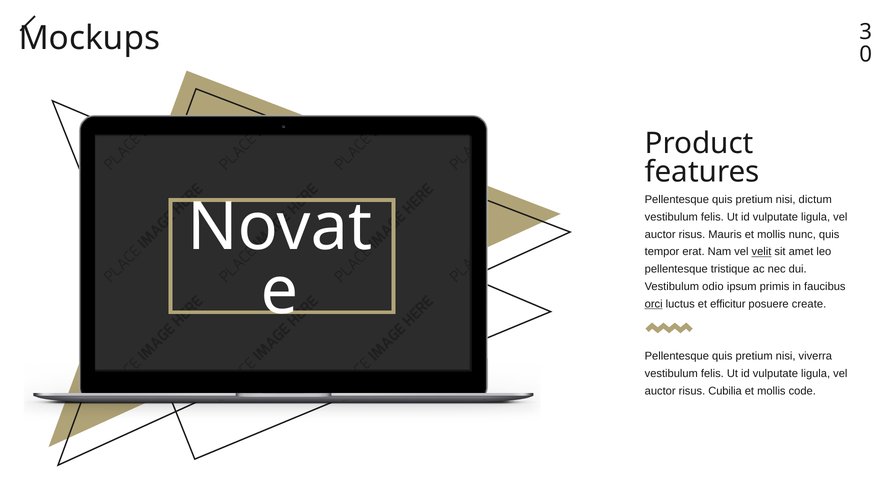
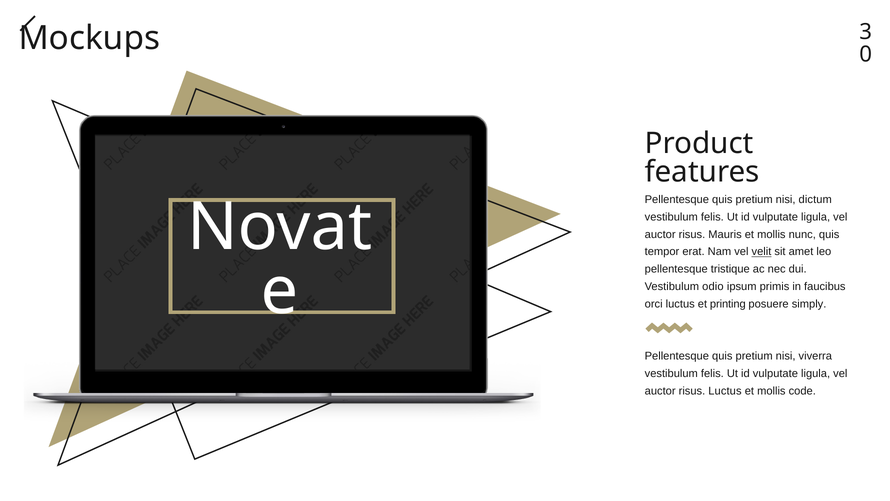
orci underline: present -> none
efficitur: efficitur -> printing
create: create -> simply
risus Cubilia: Cubilia -> Luctus
